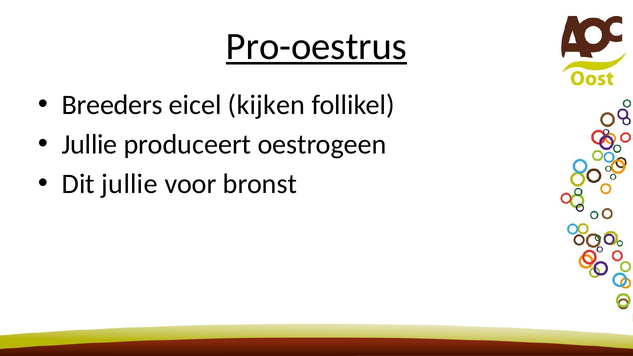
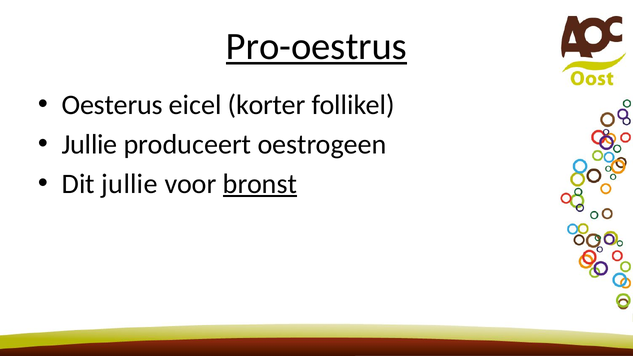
Breeders: Breeders -> Oesterus
kijken: kijken -> korter
bronst underline: none -> present
